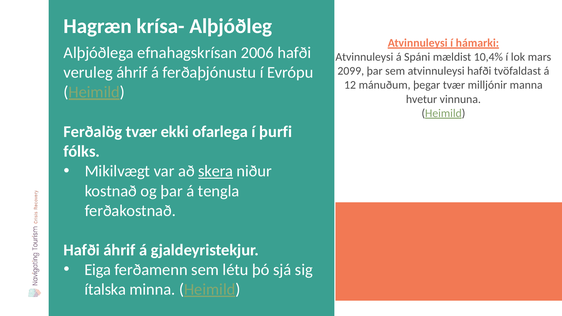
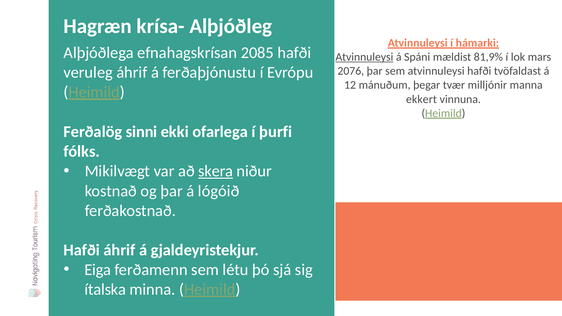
2006: 2006 -> 2085
Atvinnuleysi at (364, 57) underline: none -> present
10,4%: 10,4% -> 81,9%
2099: 2099 -> 2076
hvetur: hvetur -> ekkert
Ferðalög tvær: tvær -> sinni
tengla: tengla -> lógóið
